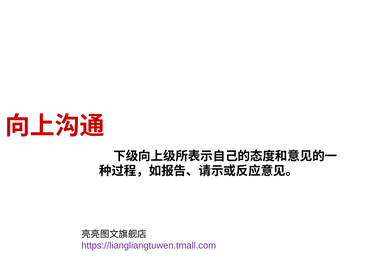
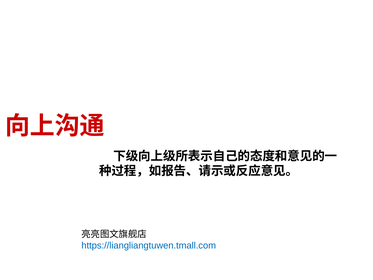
https://liangliangtuwen.tmall.com colour: purple -> blue
